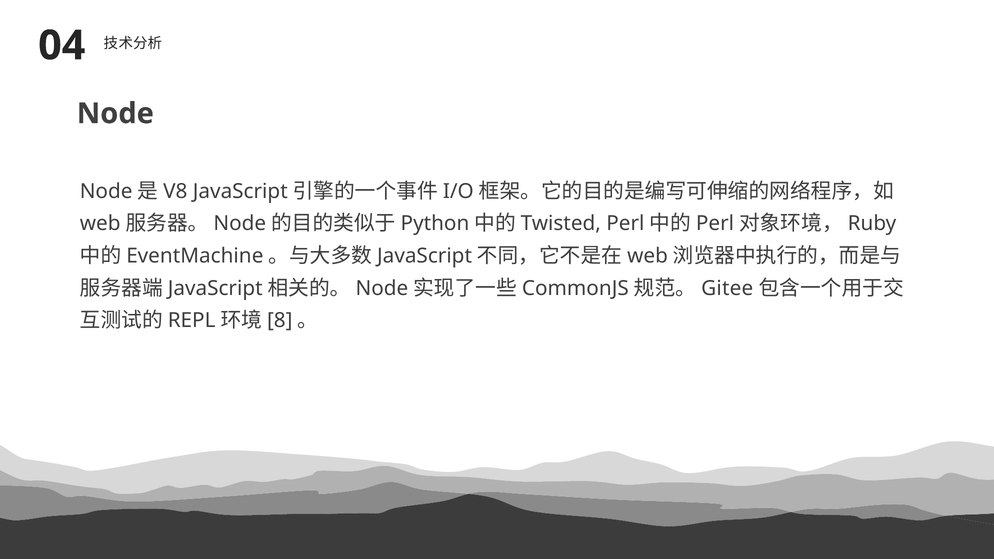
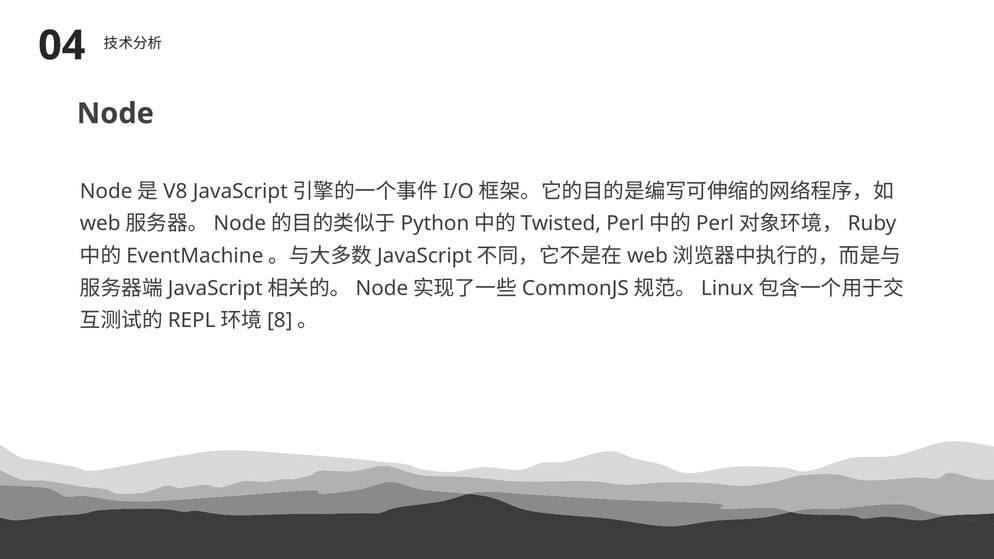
Gitee: Gitee -> Linux
